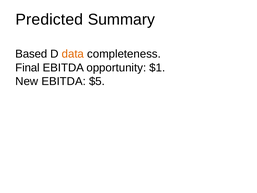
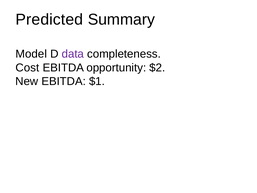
Based: Based -> Model
data colour: orange -> purple
Final: Final -> Cost
$1: $1 -> $2
$5: $5 -> $1
